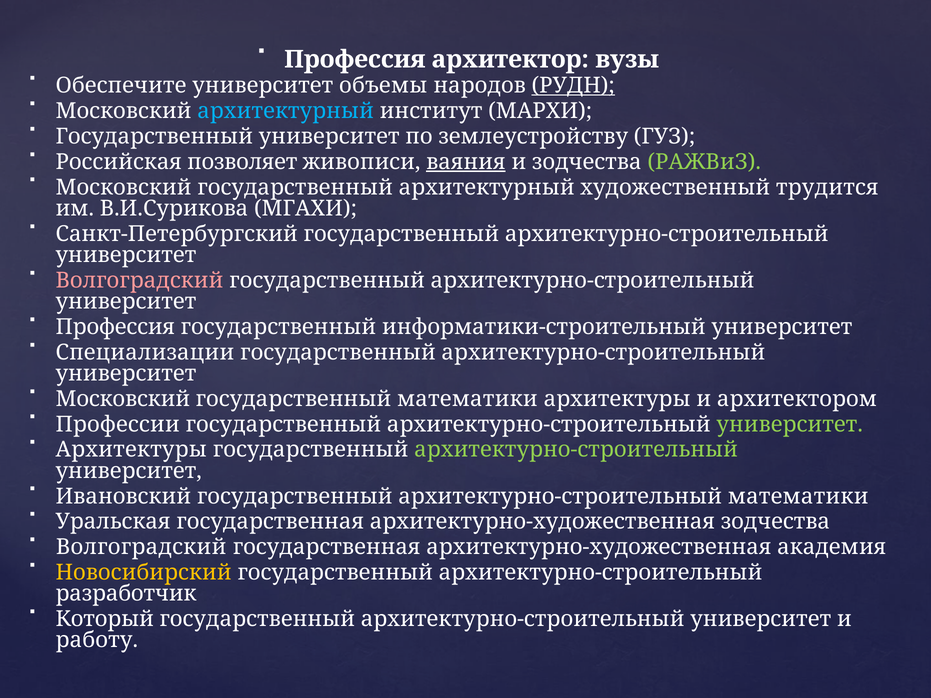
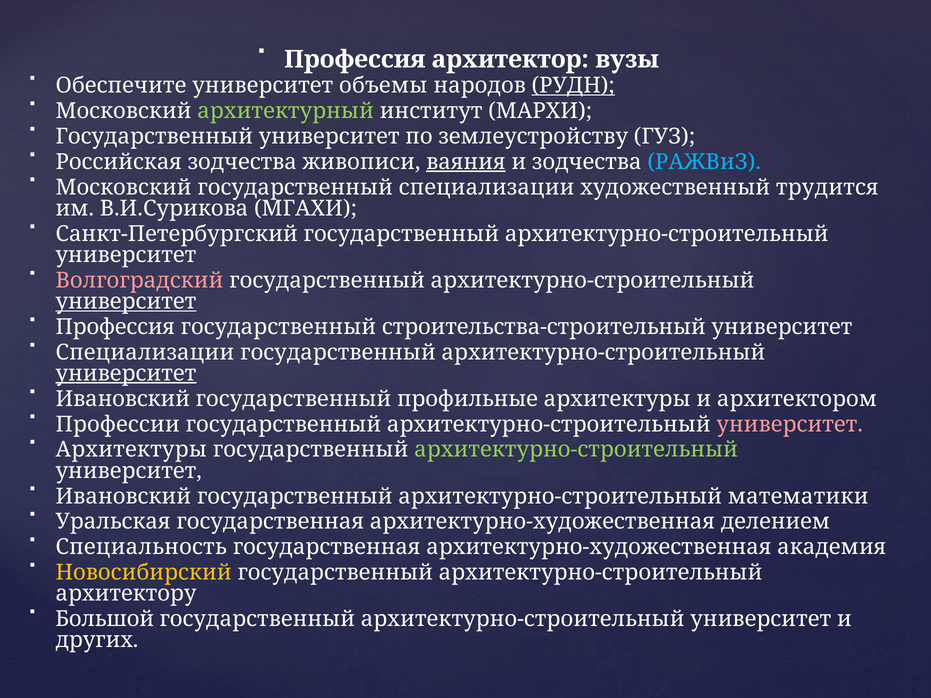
архитектурный at (286, 111) colour: light blue -> light green
Российская позволяет: позволяет -> зодчества
РАЖВиЗ colour: light green -> light blue
государственный архитектурный: архитектурный -> специализации
университет at (126, 302) underline: none -> present
информатики-строительный: информатики-строительный -> строительства-строительный
университет at (126, 374) underline: none -> present
Московский at (123, 399): Московский -> Ивановский
государственный математики: математики -> профильные
университет at (790, 424) colour: light green -> pink
архитектурно-художественная зодчества: зодчества -> делением
Волгоградский at (141, 547): Волгоградский -> Специальность
разработчик: разработчик -> архитектору
Который: Который -> Большой
работу: работу -> других
